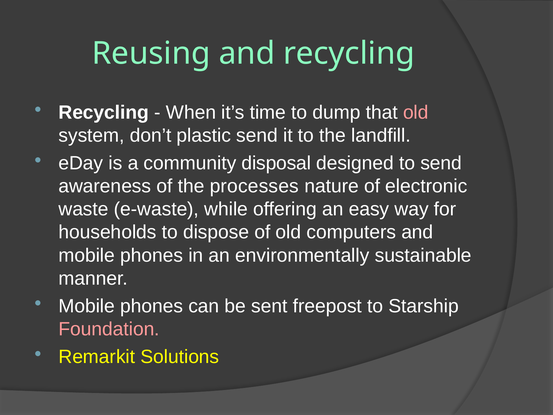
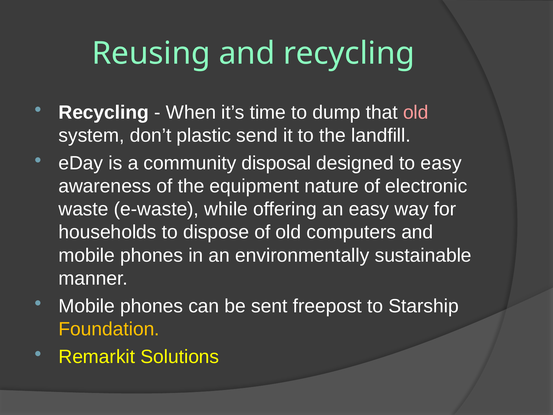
to send: send -> easy
processes: processes -> equipment
Foundation colour: pink -> yellow
